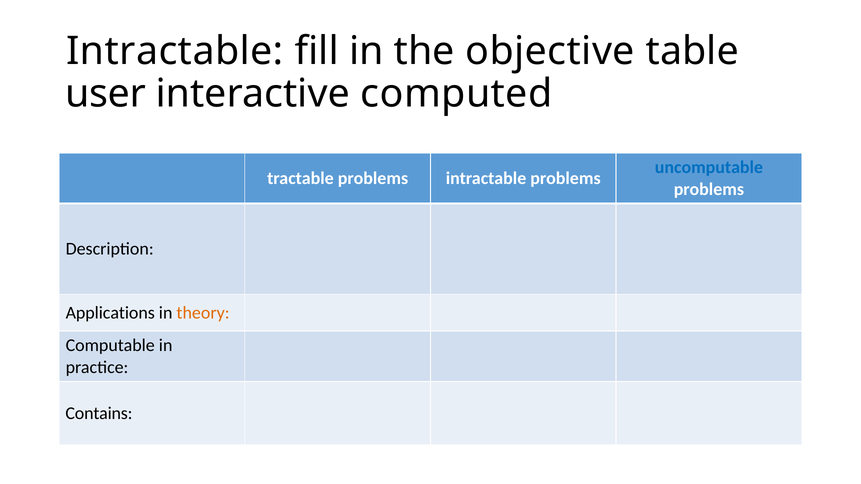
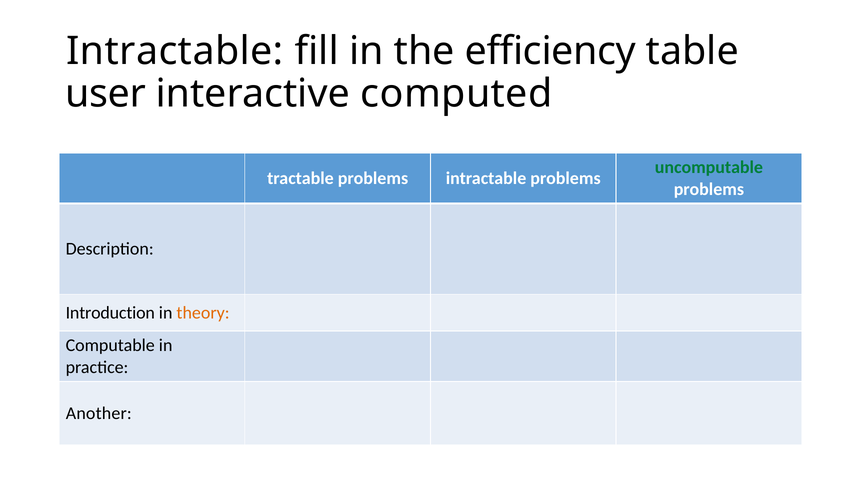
objective: objective -> efficiency
uncomputable colour: blue -> green
Applications: Applications -> Introduction
Contains: Contains -> Another
